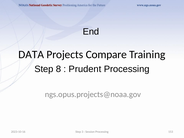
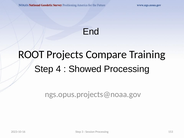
DATA: DATA -> ROOT
8: 8 -> 4
Prudent: Prudent -> Showed
